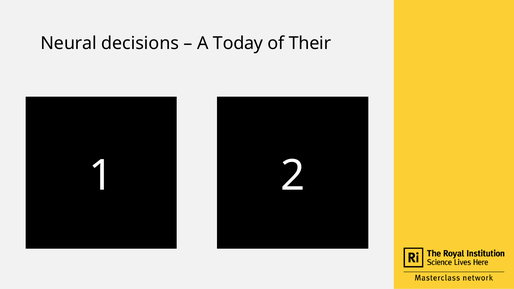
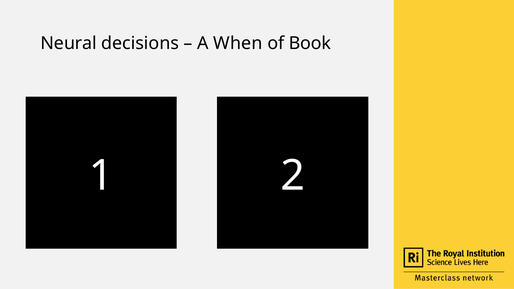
Today: Today -> When
Their: Their -> Book
